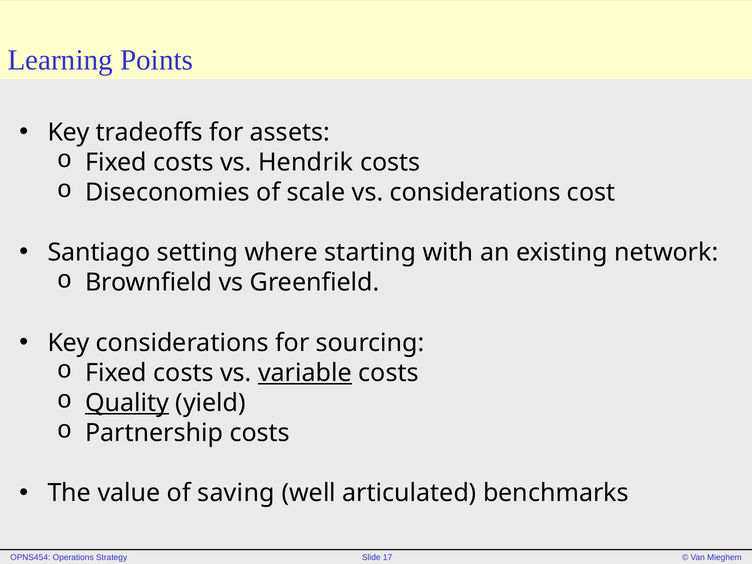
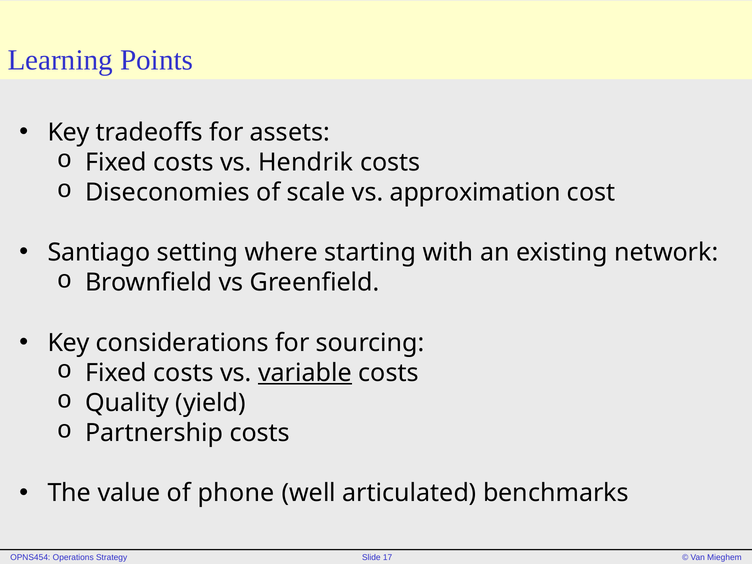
vs considerations: considerations -> approximation
Quality underline: present -> none
saving: saving -> phone
